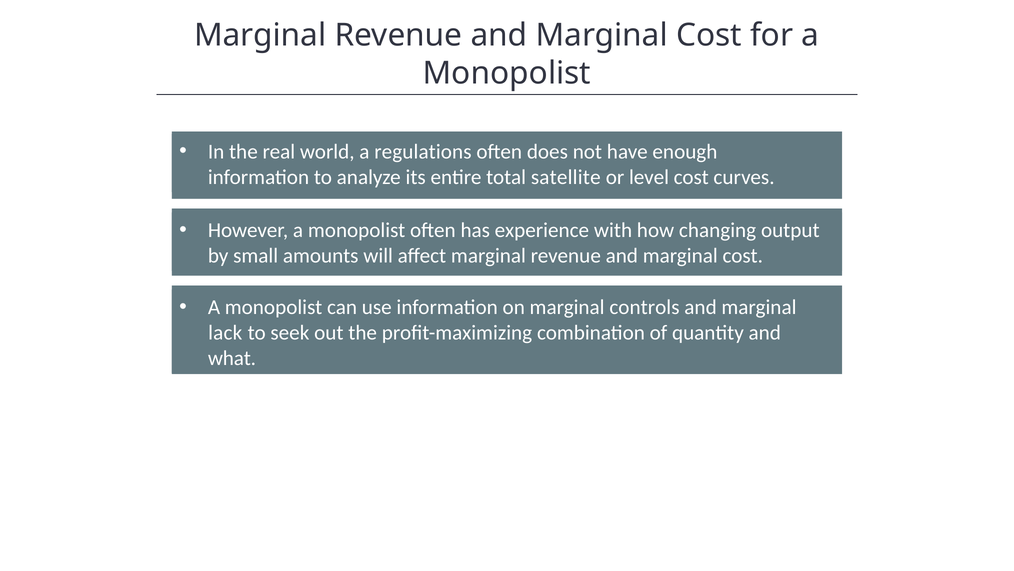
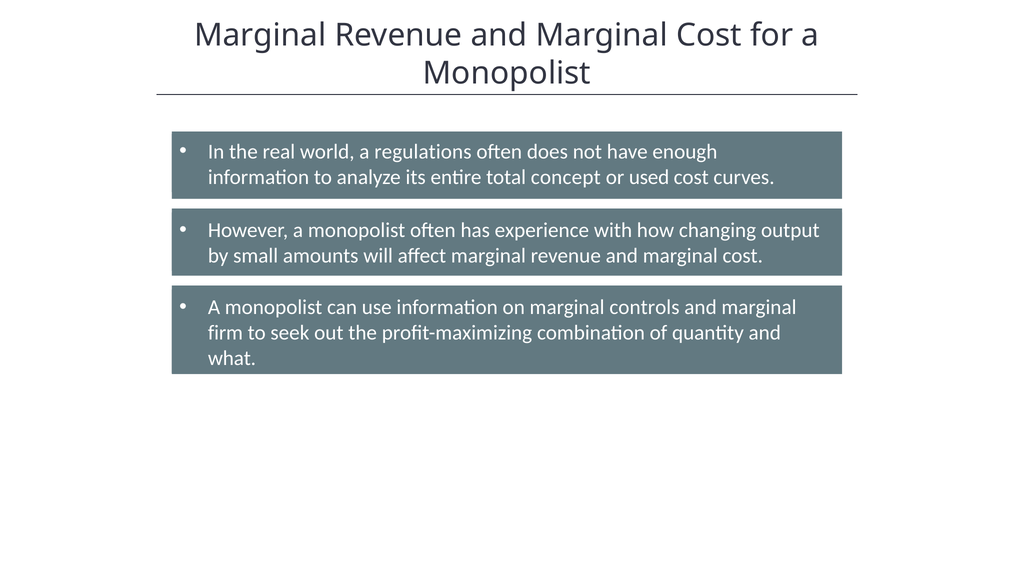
satellite: satellite -> concept
level: level -> used
lack: lack -> firm
